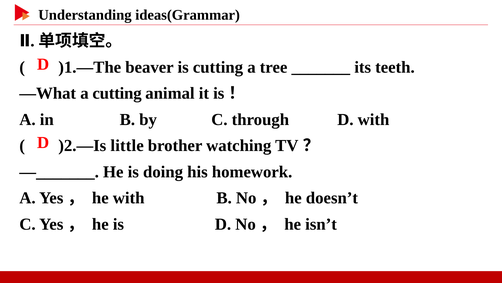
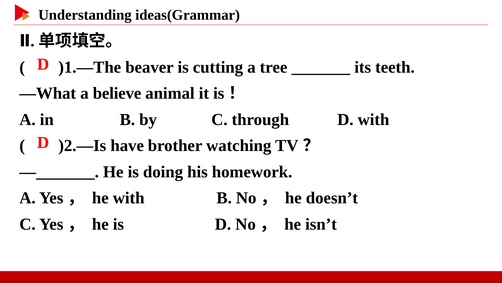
a cutting: cutting -> believe
little: little -> have
